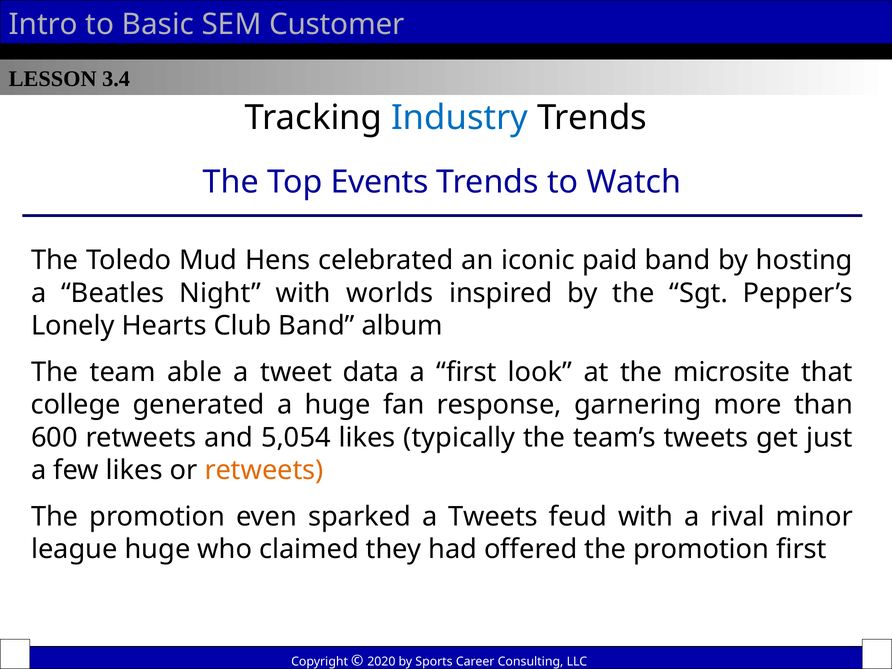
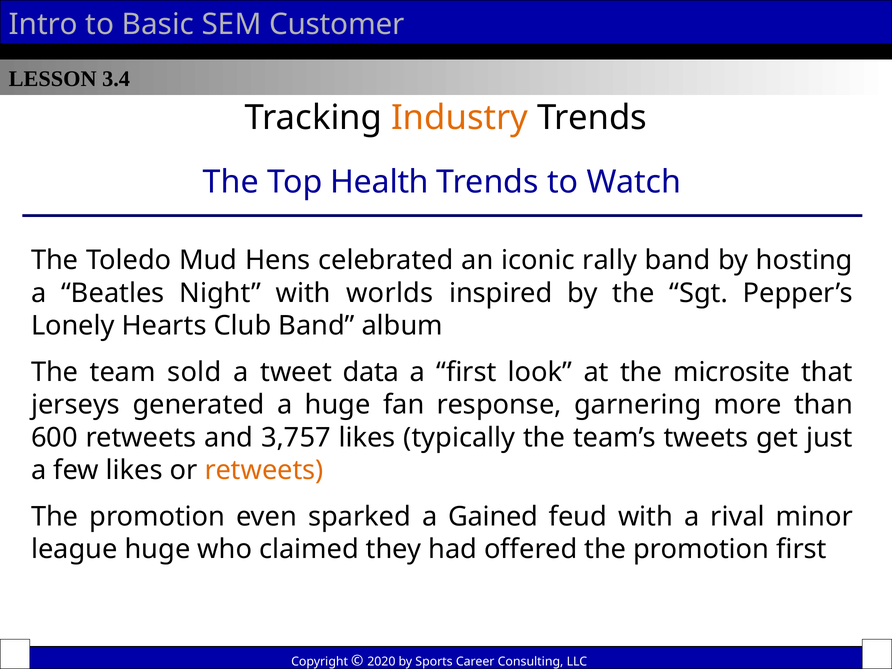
Industry colour: blue -> orange
Events: Events -> Health
paid: paid -> rally
able: able -> sold
college: college -> jerseys
5,054: 5,054 -> 3,757
a Tweets: Tweets -> Gained
